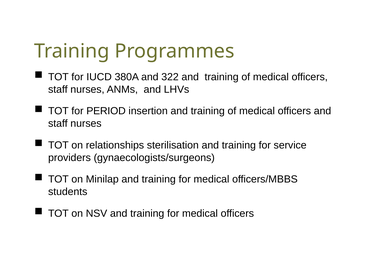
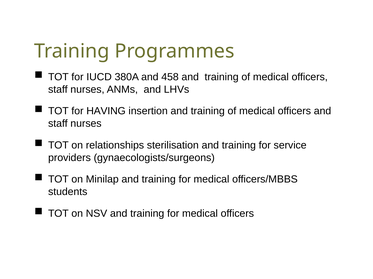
322: 322 -> 458
PERIOD: PERIOD -> HAVING
